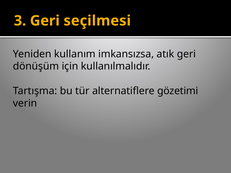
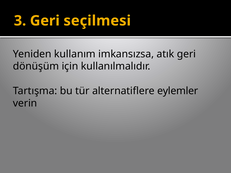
gözetimi: gözetimi -> eylemler
